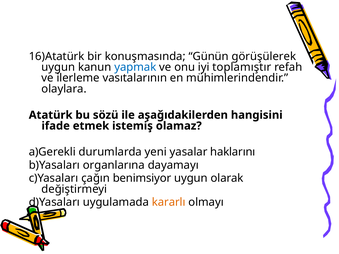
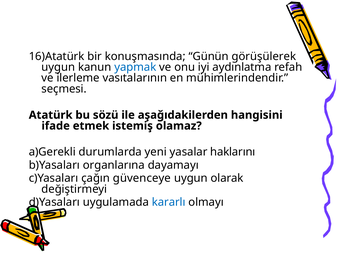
toplamıştır: toplamıştır -> aydınlatma
olaylara: olaylara -> seçmesi
benimsiyor: benimsiyor -> güvenceye
kararlı colour: orange -> blue
